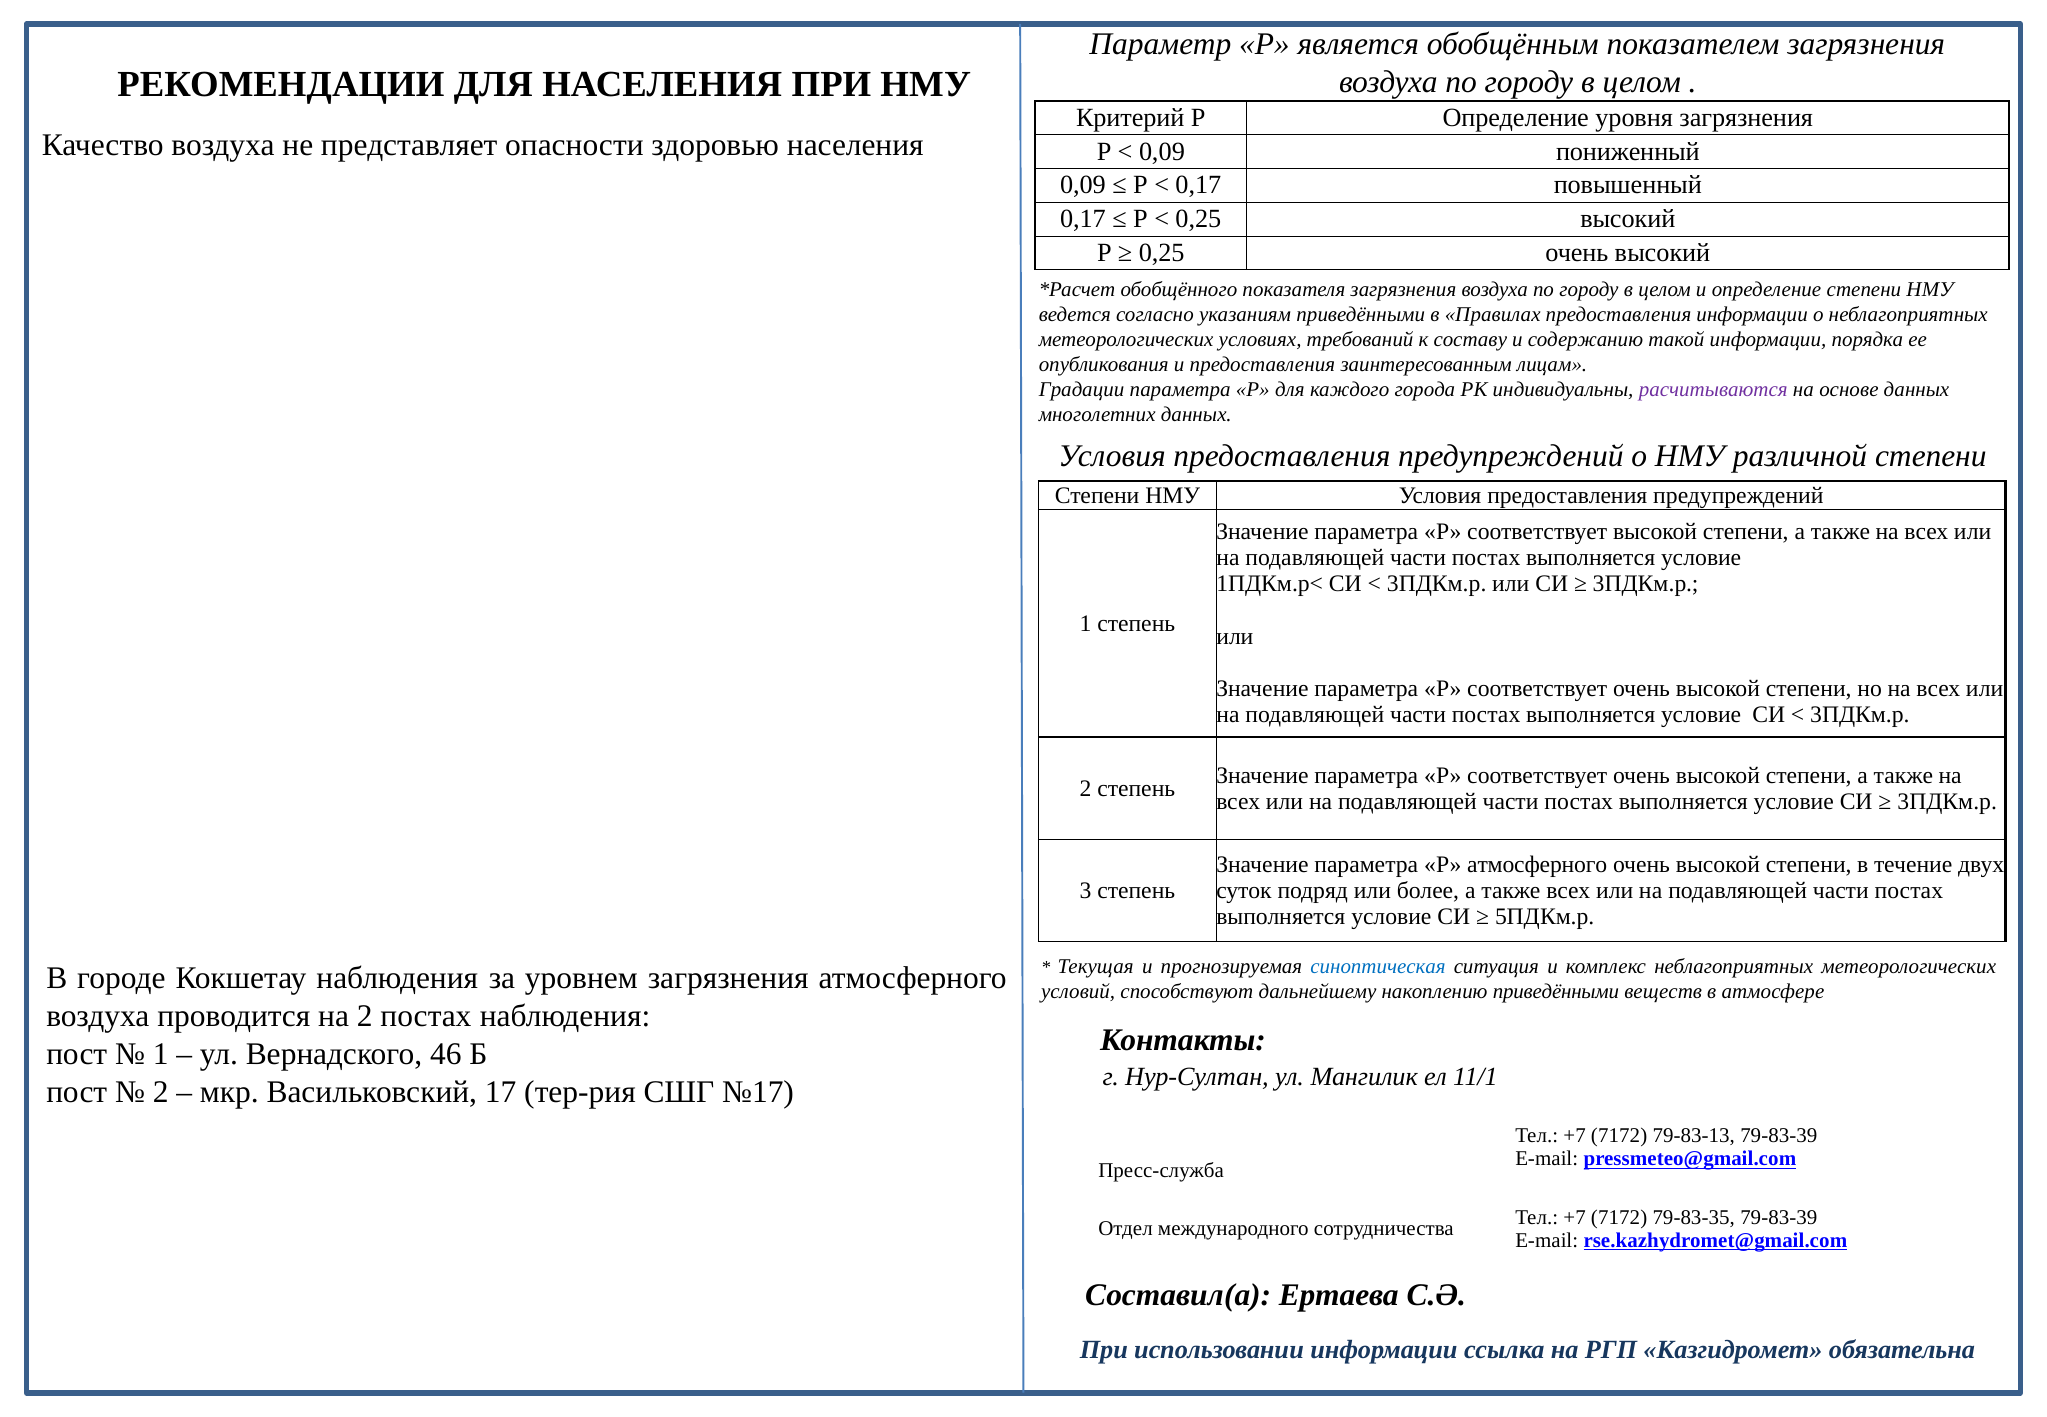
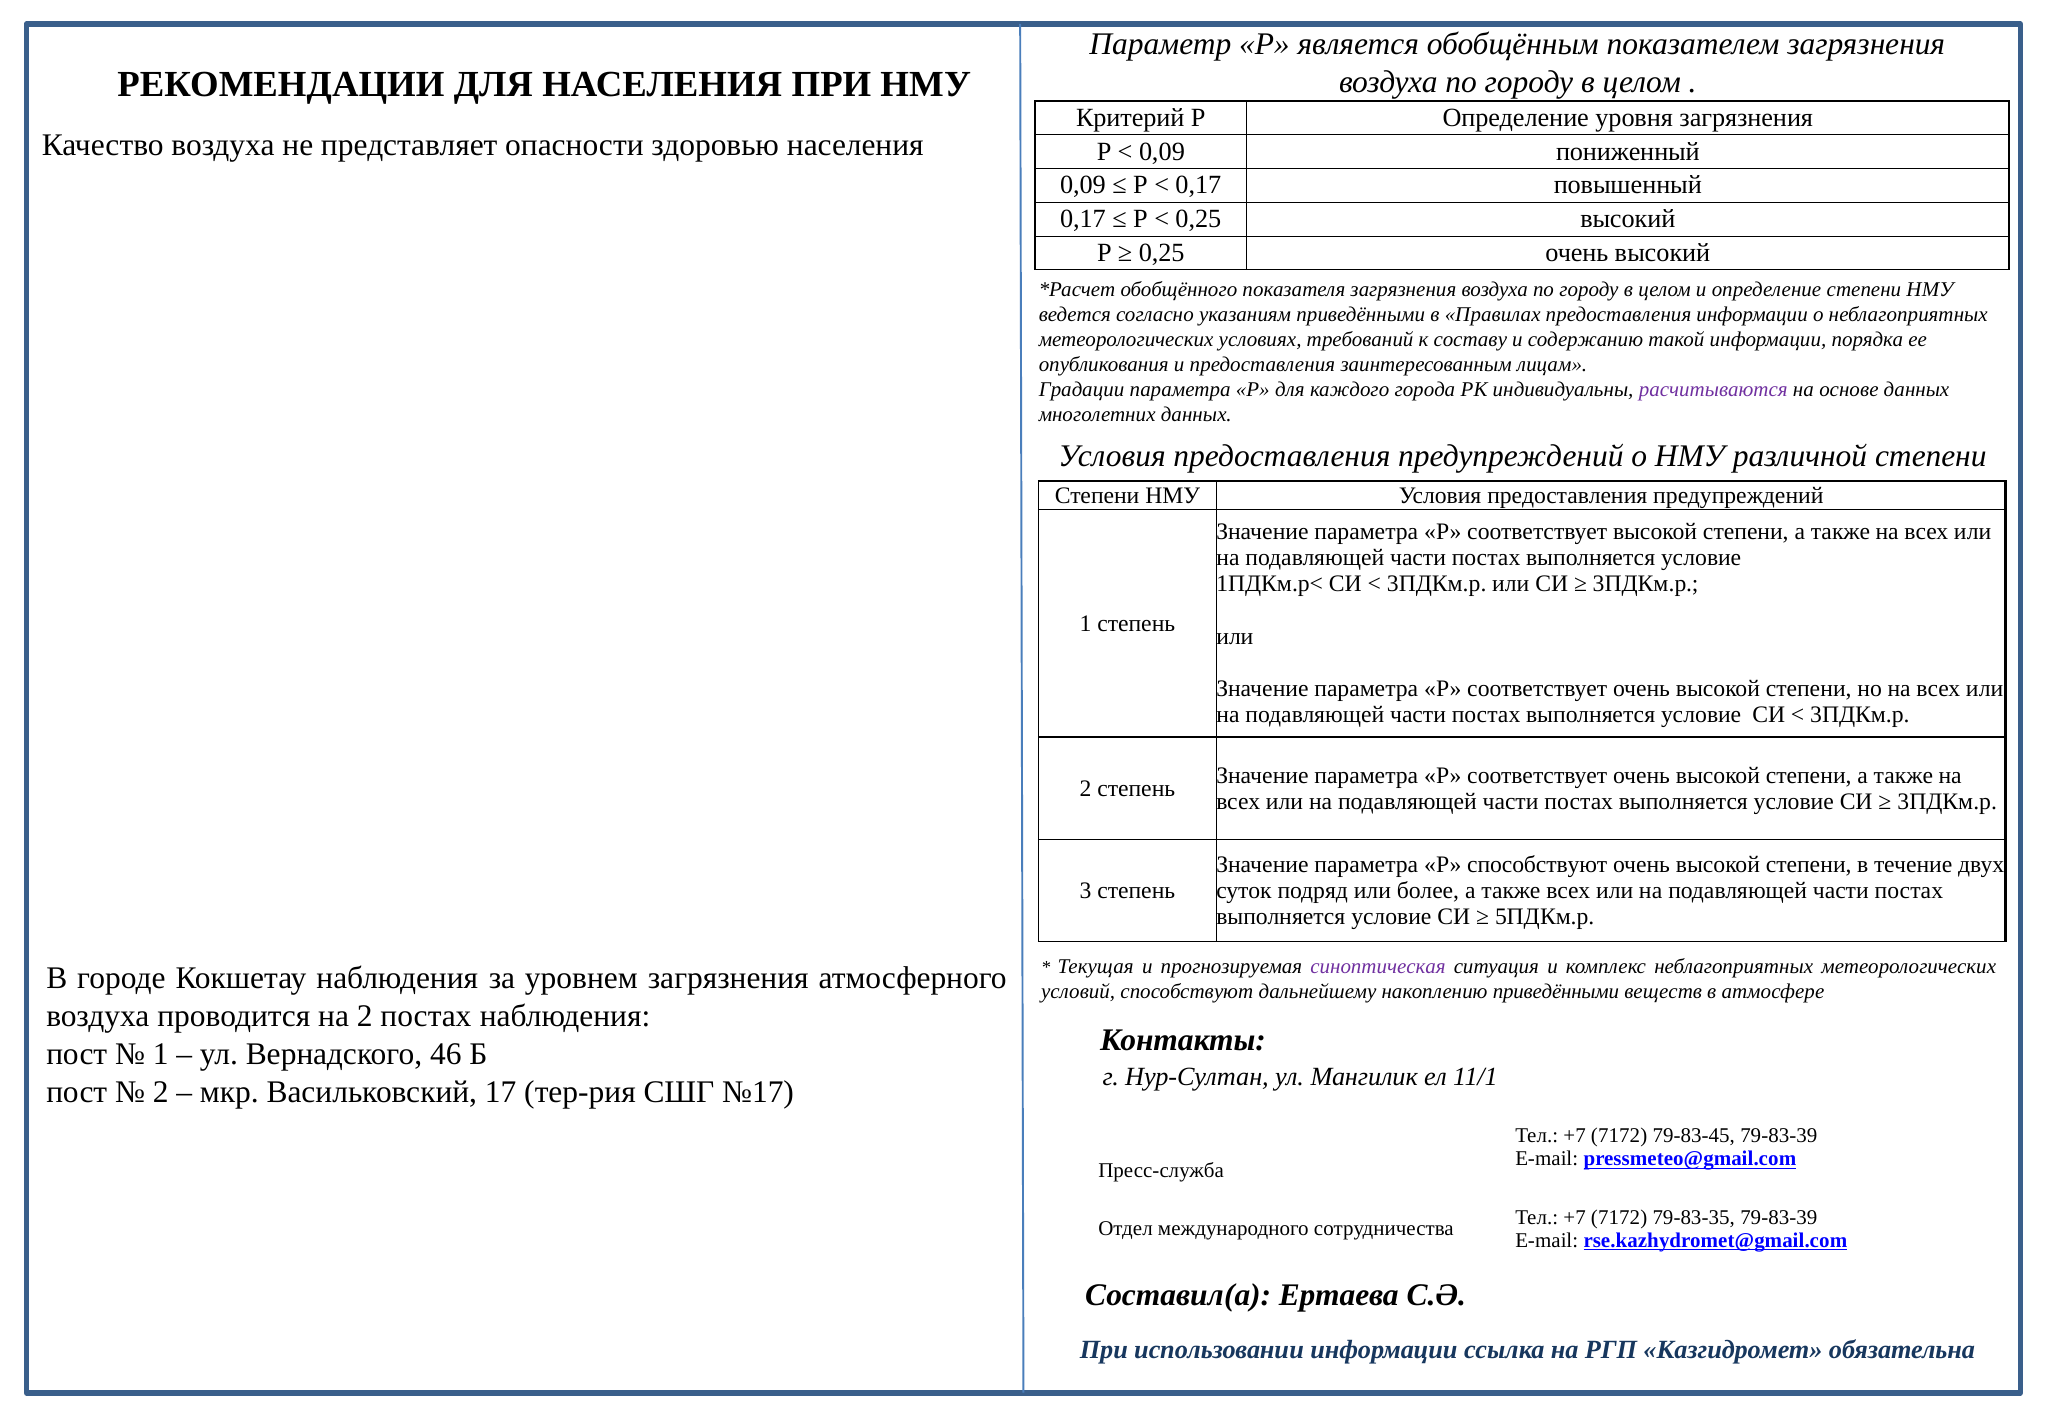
Р атмосферного: атмосферного -> способствуют
синоптическая colour: blue -> purple
79-83-13: 79-83-13 -> 79-83-45
